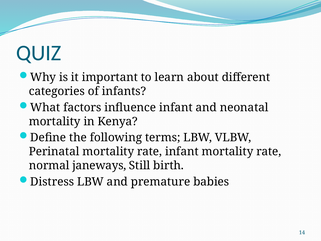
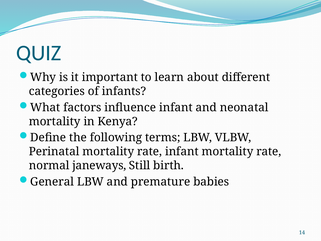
Distress: Distress -> General
